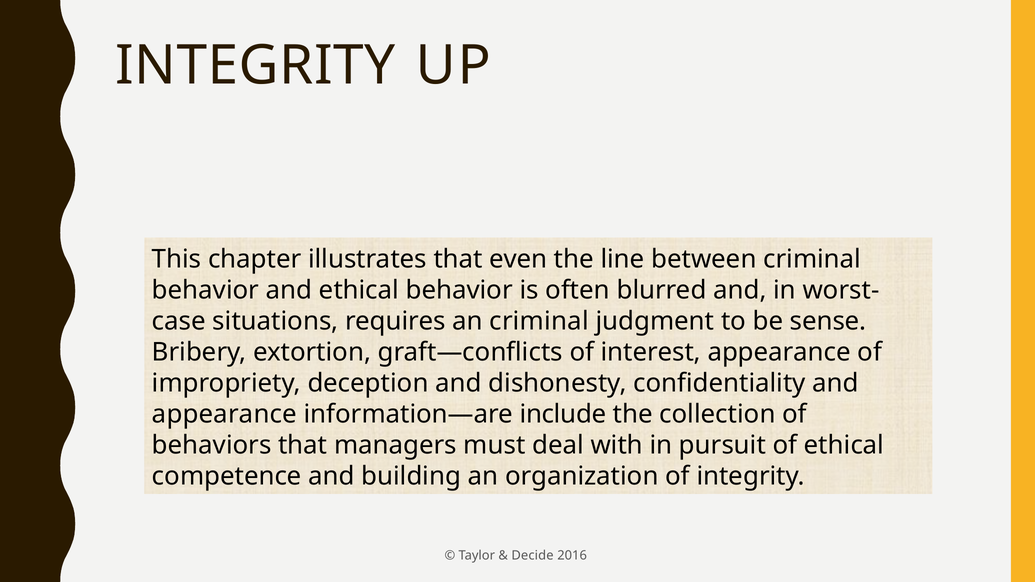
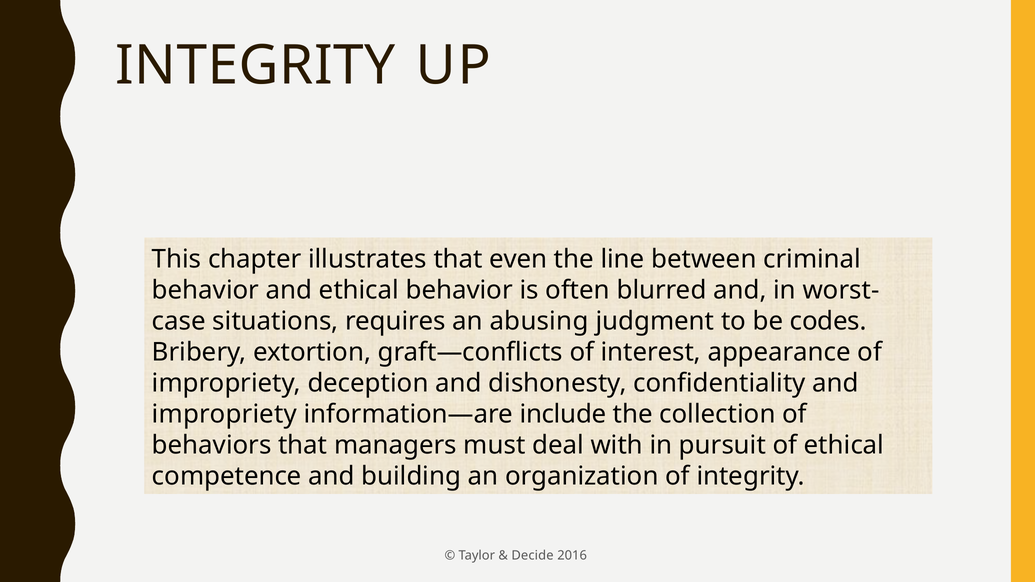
an criminal: criminal -> abusing
sense: sense -> codes
appearance at (224, 414): appearance -> impropriety
